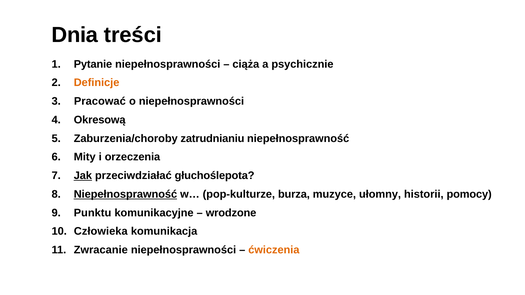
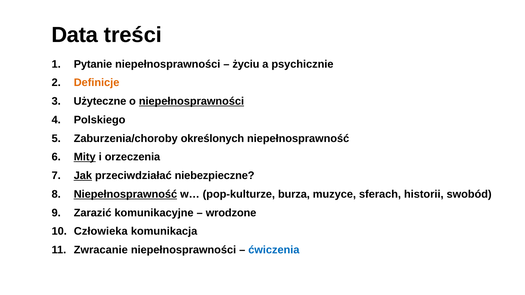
Dnia: Dnia -> Data
ciąża: ciąża -> życiu
Pracować: Pracować -> Użyteczne
niepełnosprawności at (191, 101) underline: none -> present
Okresową: Okresową -> Polskiego
zatrudnianiu: zatrudnianiu -> określonych
Mity underline: none -> present
głuchoślepota: głuchoślepota -> niebezpieczne
ułomny: ułomny -> sferach
pomocy: pomocy -> swobód
Punktu: Punktu -> Zarazić
ćwiczenia colour: orange -> blue
